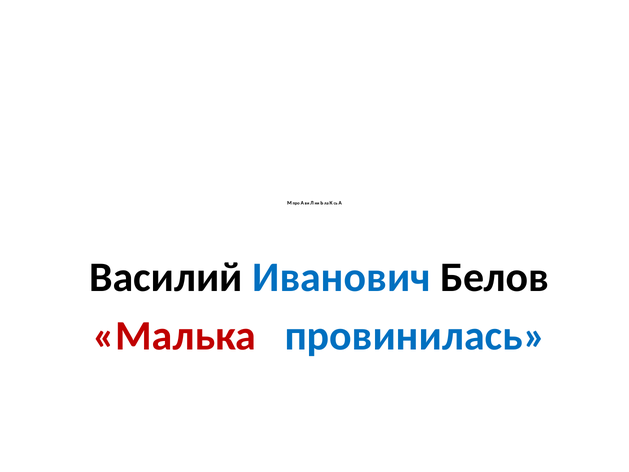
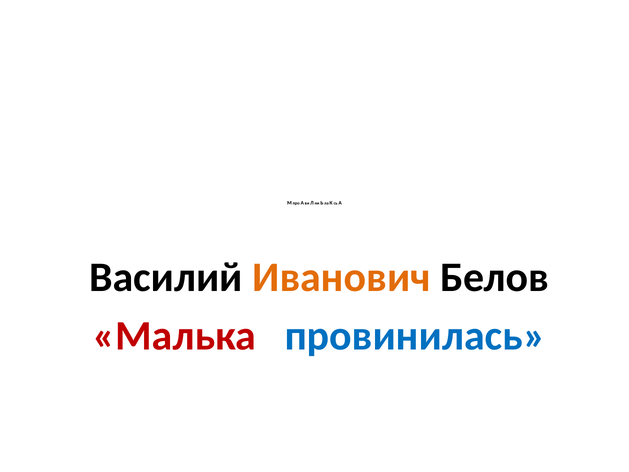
Иванович colour: blue -> orange
